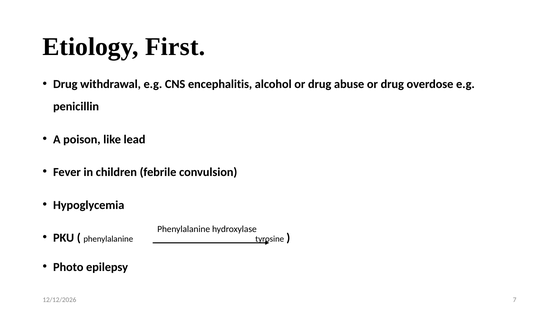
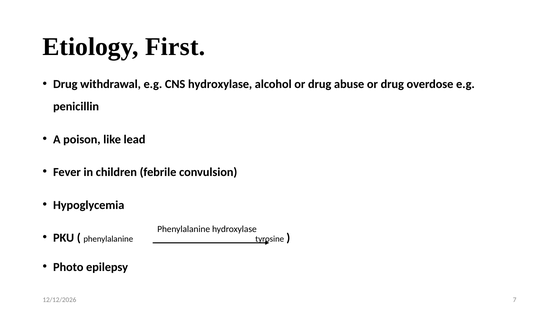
CNS encephalitis: encephalitis -> hydroxylase
